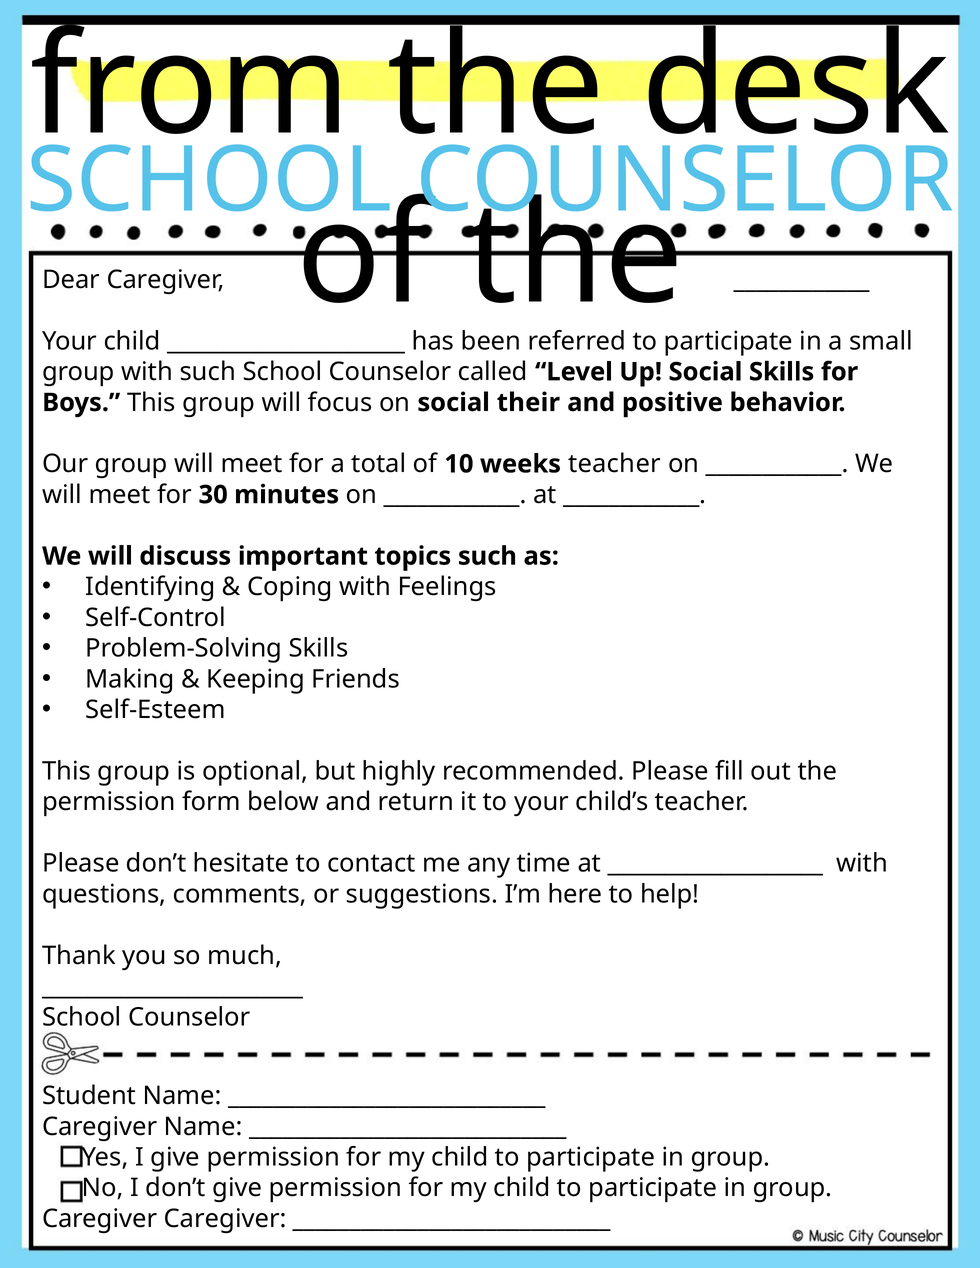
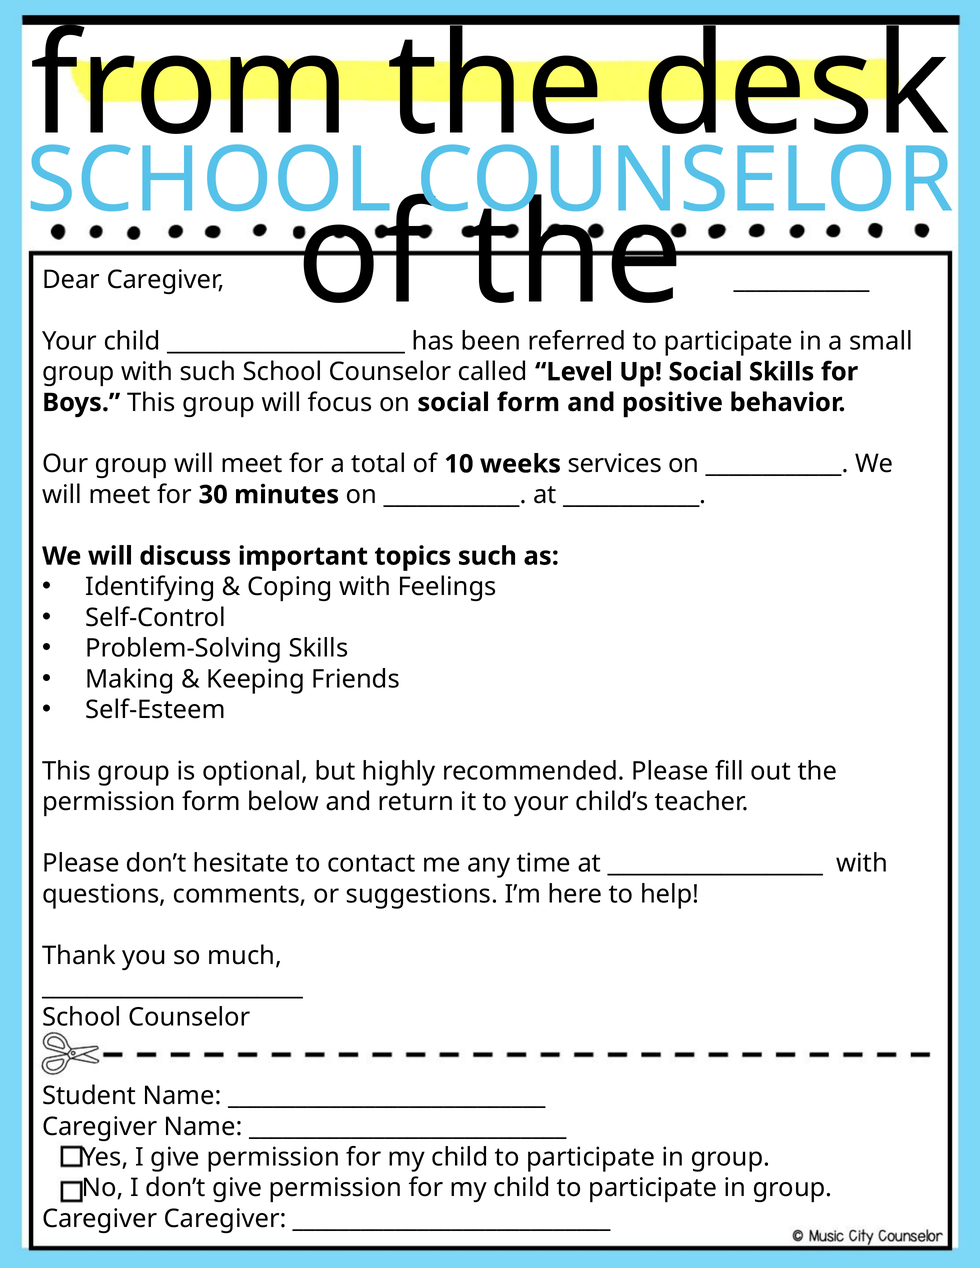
social their: their -> form
weeks teacher: teacher -> services
